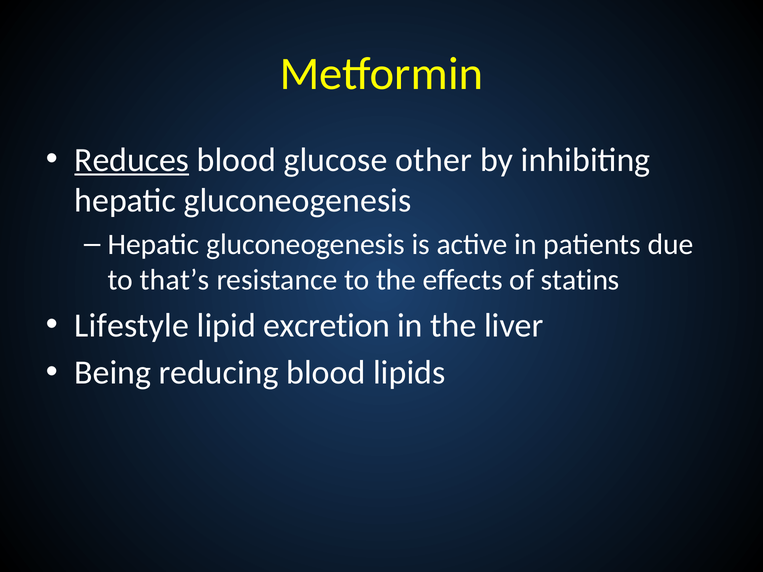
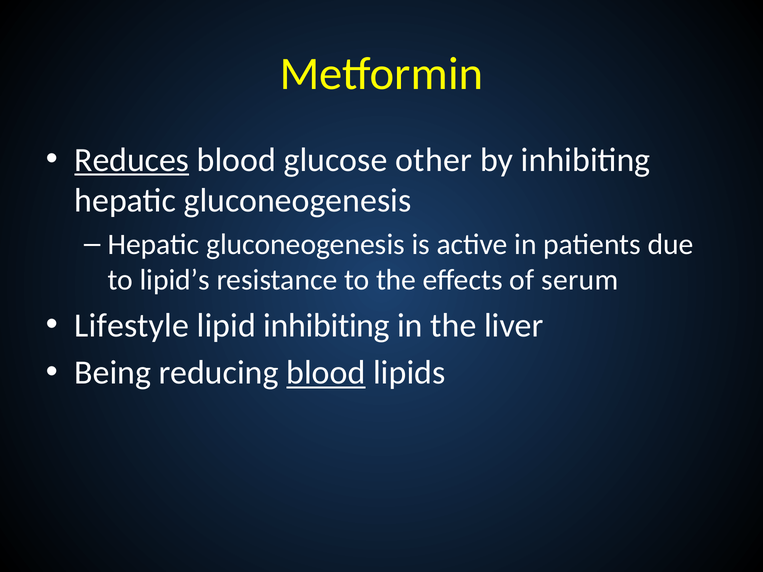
that’s: that’s -> lipid’s
statins: statins -> serum
lipid excretion: excretion -> inhibiting
blood at (326, 373) underline: none -> present
